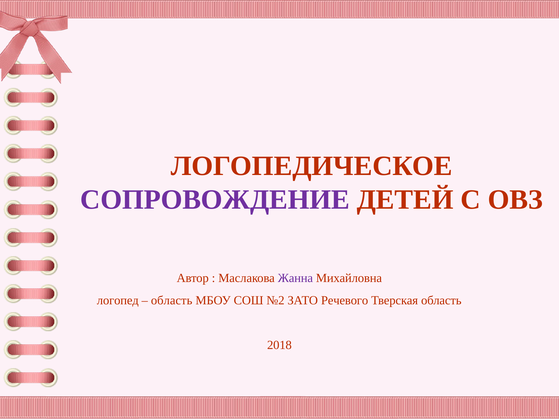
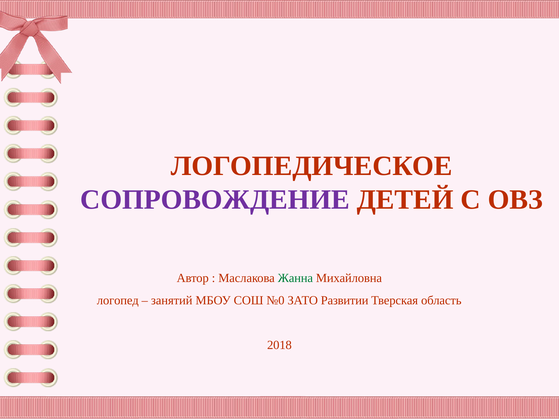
Жанна colour: purple -> green
область at (172, 301): область -> занятий
№2: №2 -> №0
Речевого: Речевого -> Развитии
